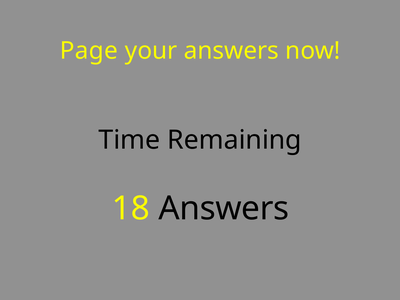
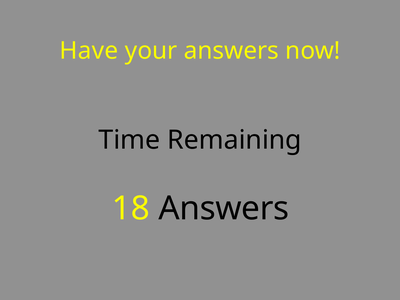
Page: Page -> Have
